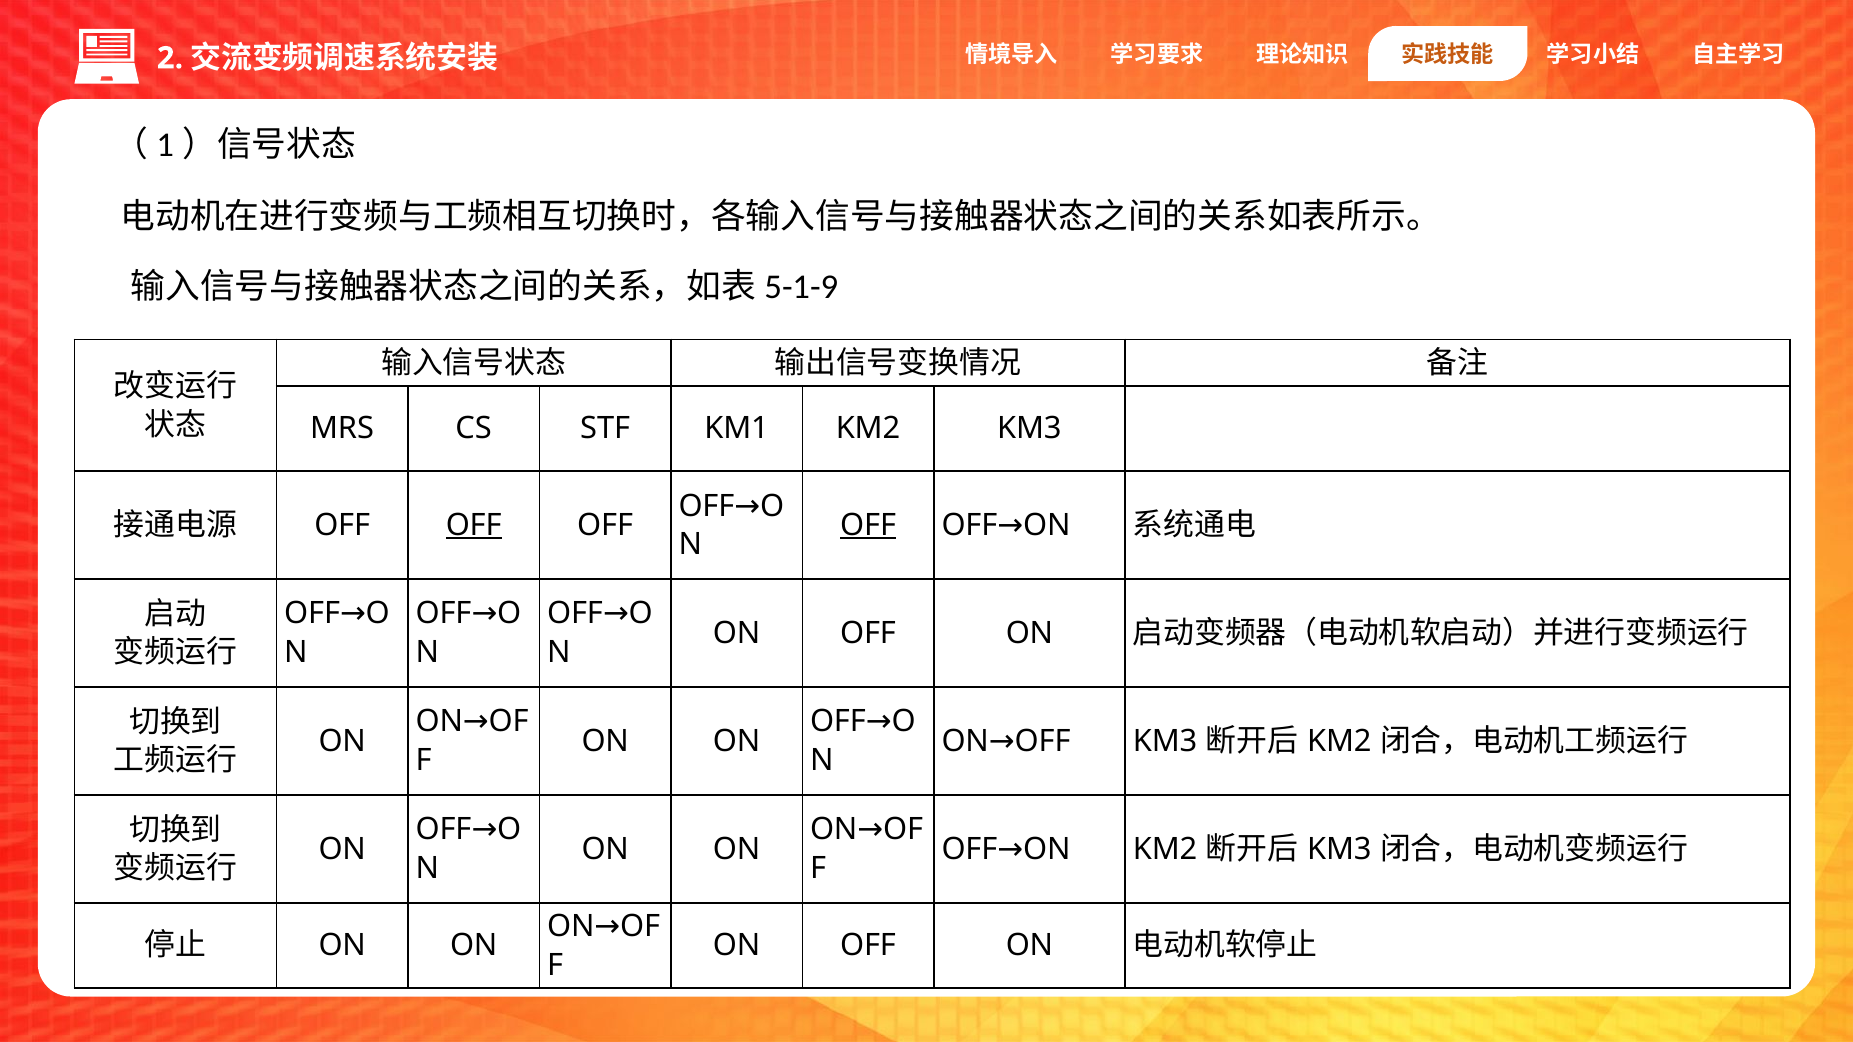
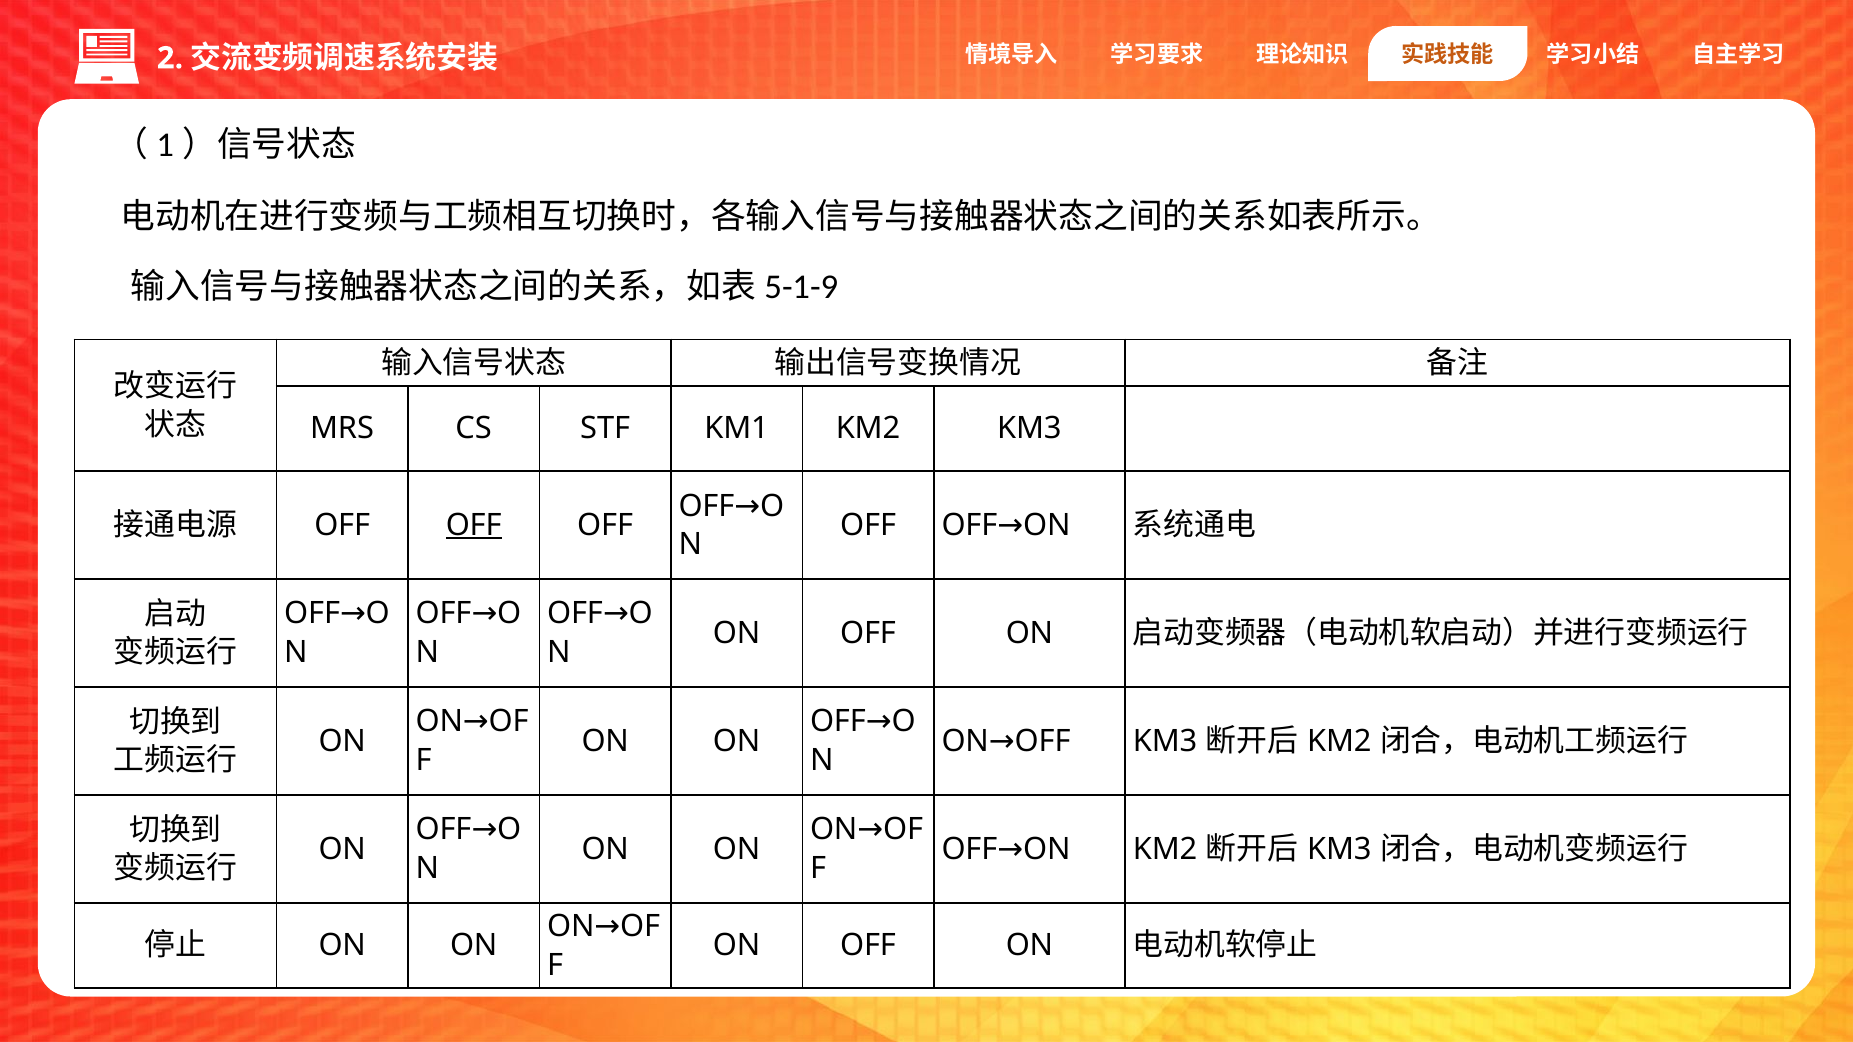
OFF at (868, 525) underline: present -> none
